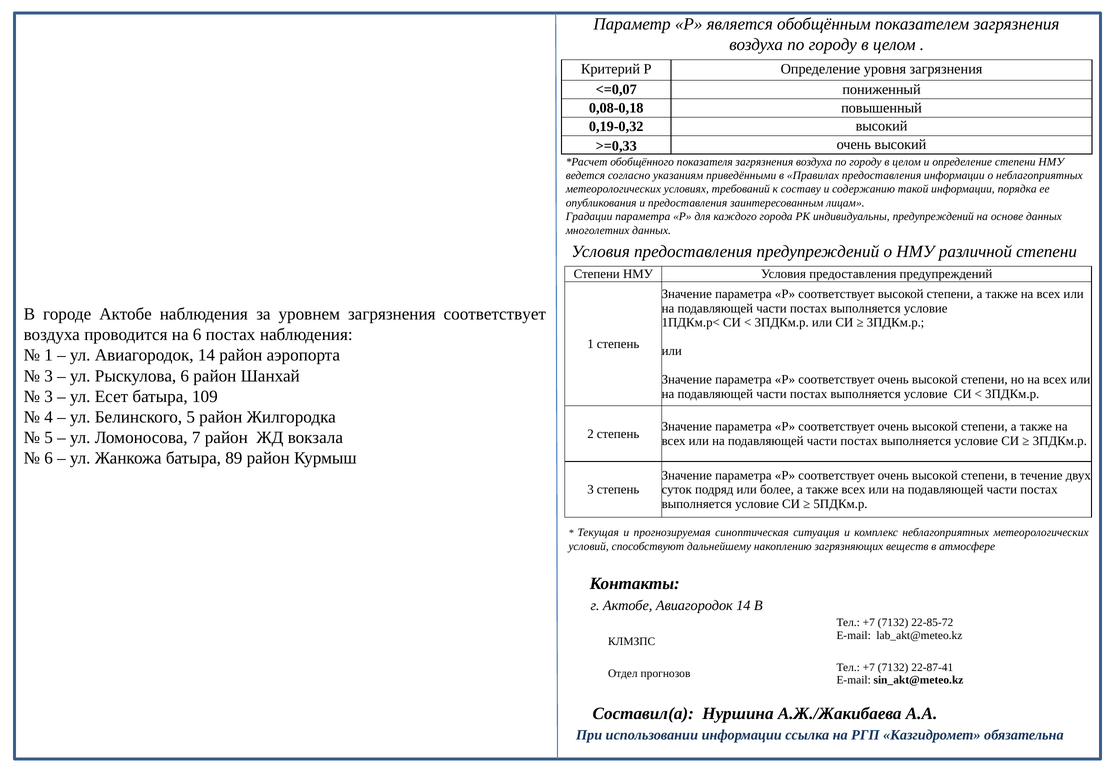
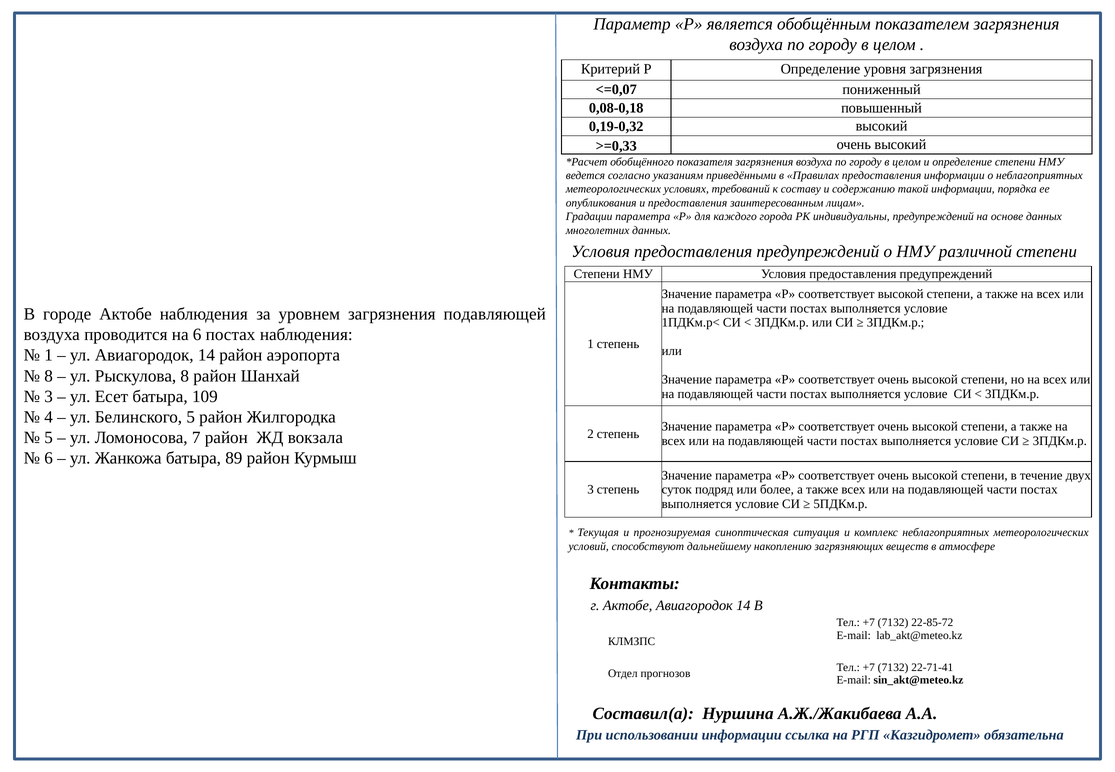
загрязнения соответствует: соответствует -> подавляющей
3 at (49, 376): 3 -> 8
Рыскулова 6: 6 -> 8
22-87-41: 22-87-41 -> 22-71-41
